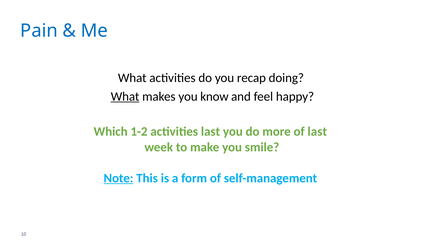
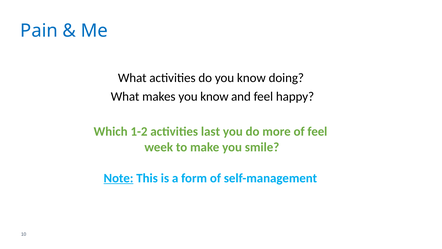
do you recap: recap -> know
What at (125, 96) underline: present -> none
of last: last -> feel
